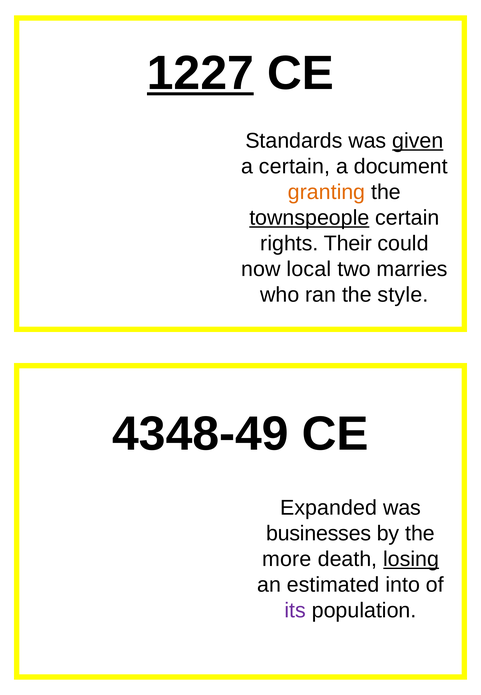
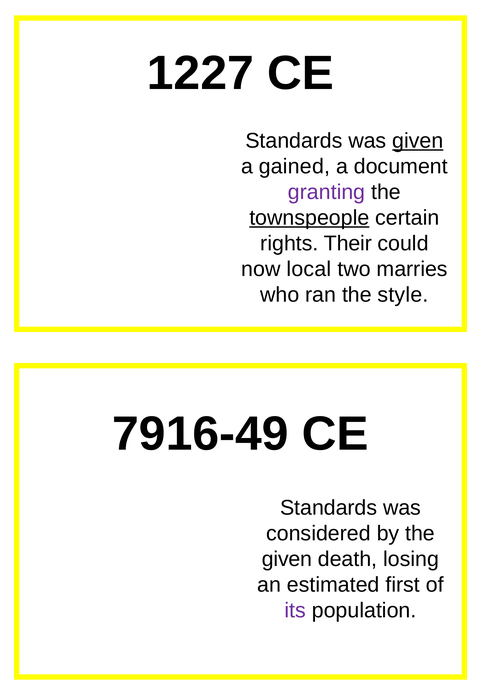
1227 underline: present -> none
a certain: certain -> gained
granting colour: orange -> purple
4348-49: 4348-49 -> 7916-49
Expanded at (329, 508): Expanded -> Standards
businesses: businesses -> considered
more at (287, 559): more -> given
losing underline: present -> none
into: into -> first
